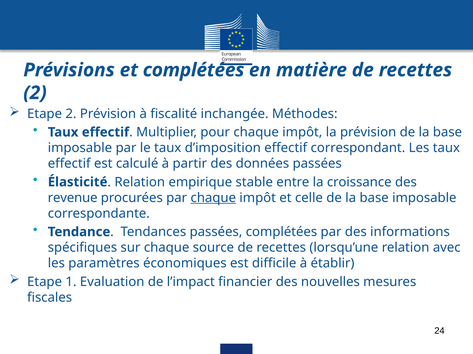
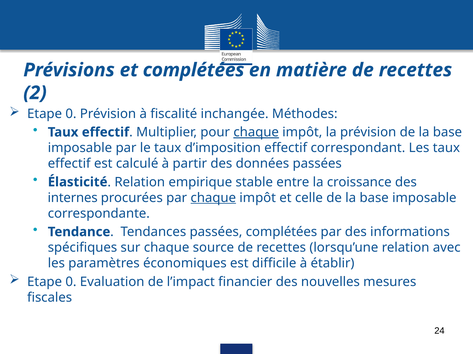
2 at (71, 114): 2 -> 0
chaque at (256, 132) underline: none -> present
revenue: revenue -> internes
1 at (71, 282): 1 -> 0
